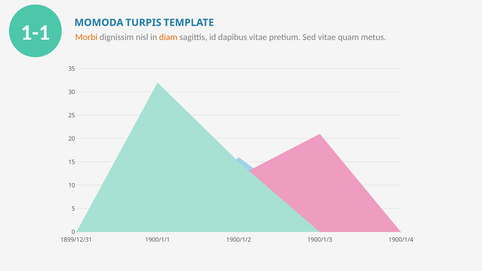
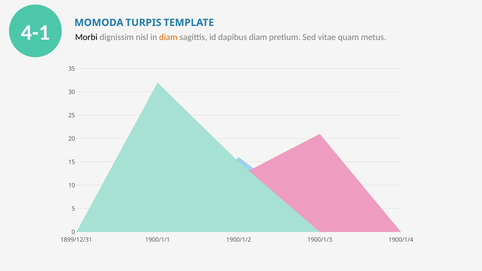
1-1: 1-1 -> 4-1
Morbi colour: orange -> black
dapibus vitae: vitae -> diam
